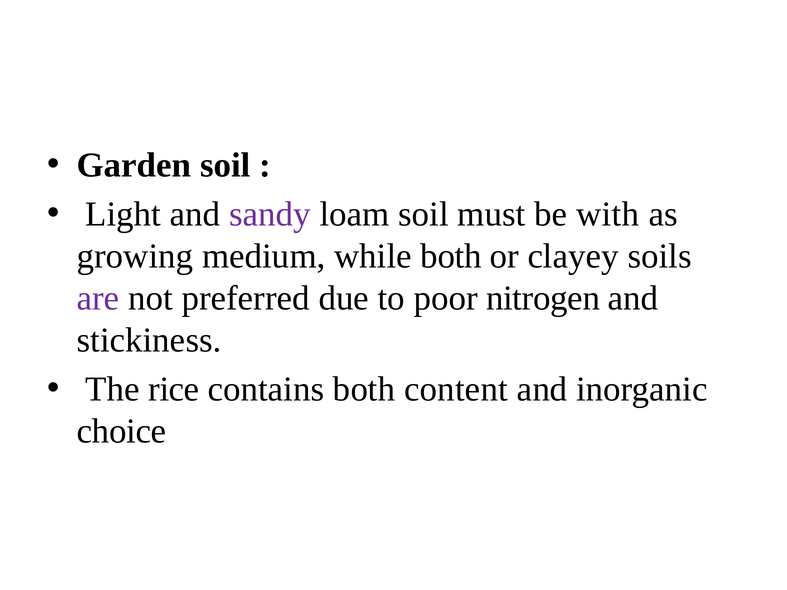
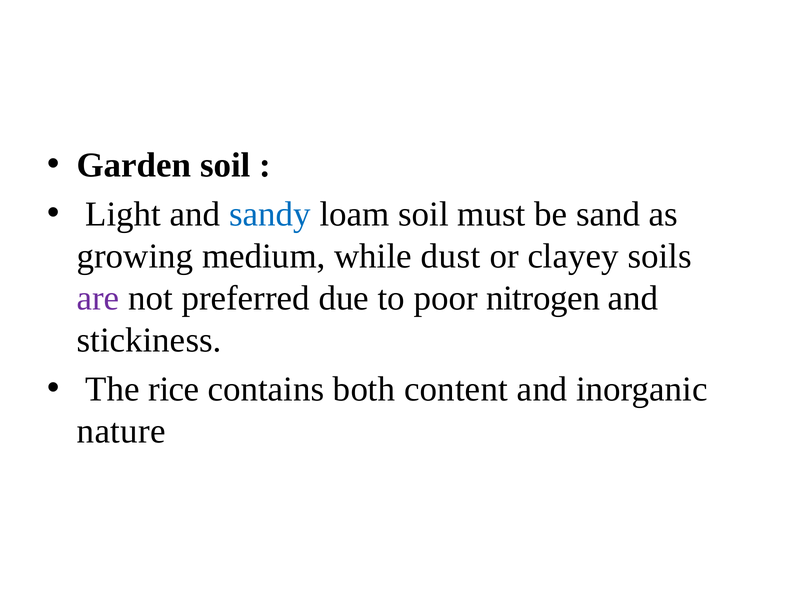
sandy colour: purple -> blue
with: with -> sand
while both: both -> dust
choice: choice -> nature
